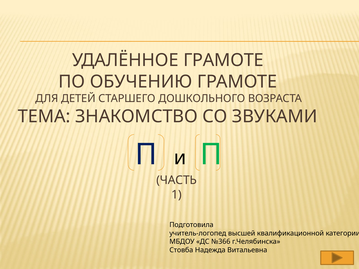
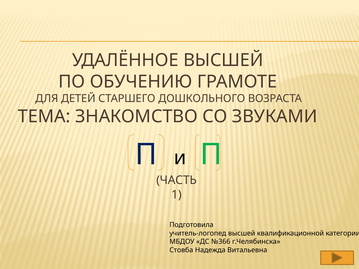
УДАЛЁННОЕ ГРАМОТЕ: ГРАМОТЕ -> ВЫСШЕЙ
